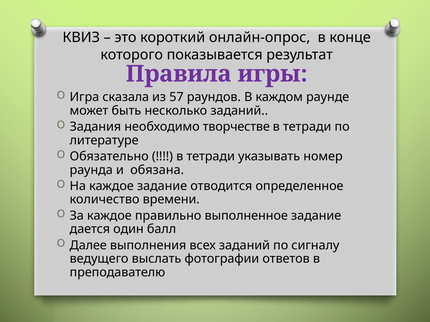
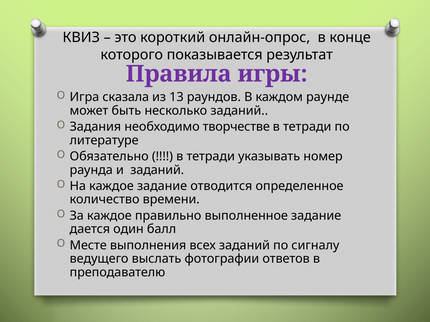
57: 57 -> 13
и обязана: обязана -> заданий
Далее: Далее -> Месте
